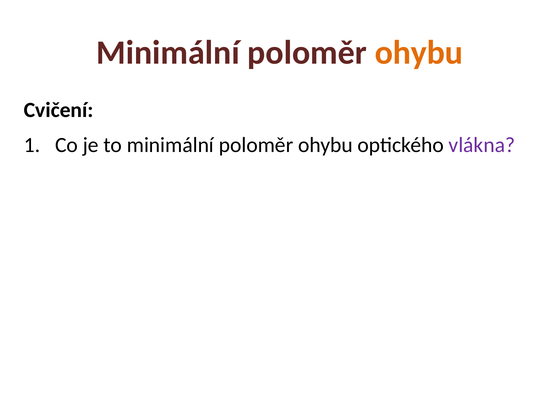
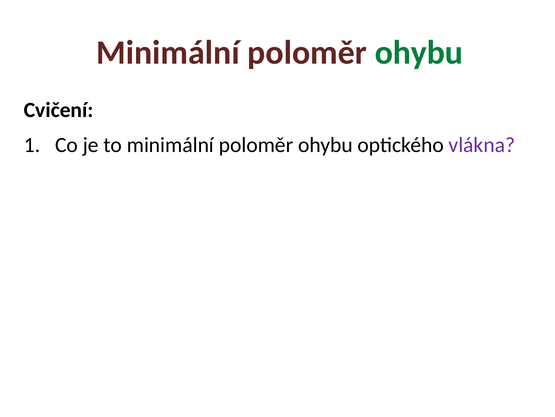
ohybu at (419, 53) colour: orange -> green
